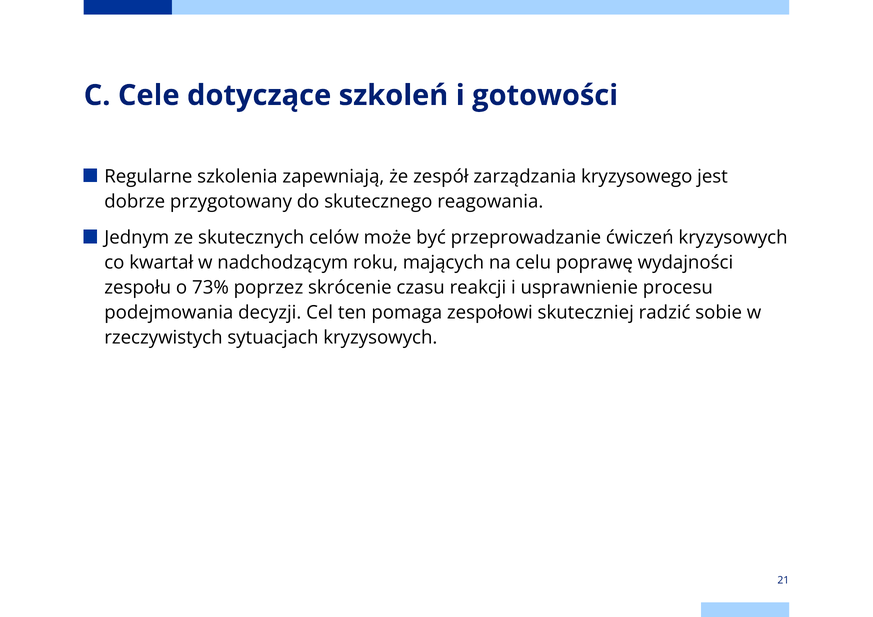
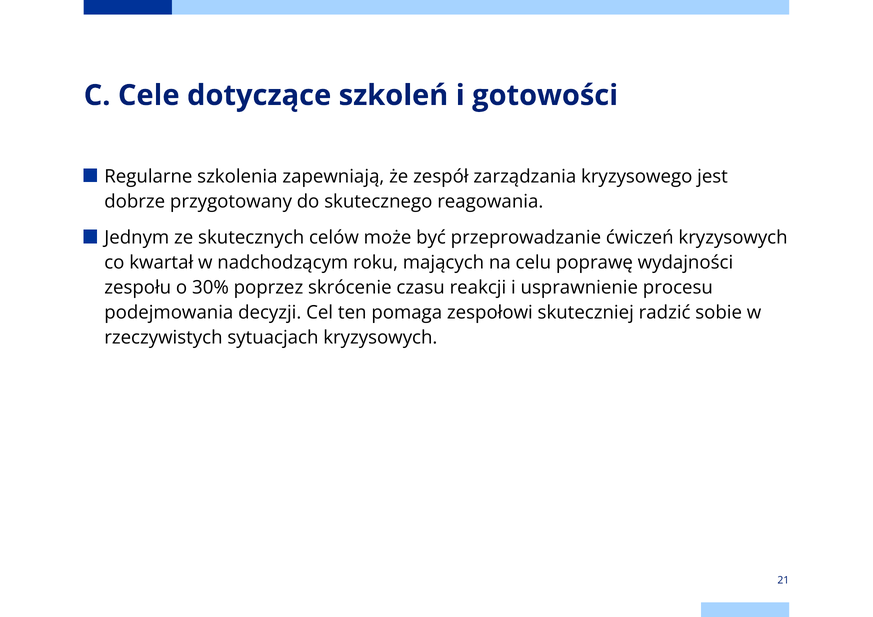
73%: 73% -> 30%
